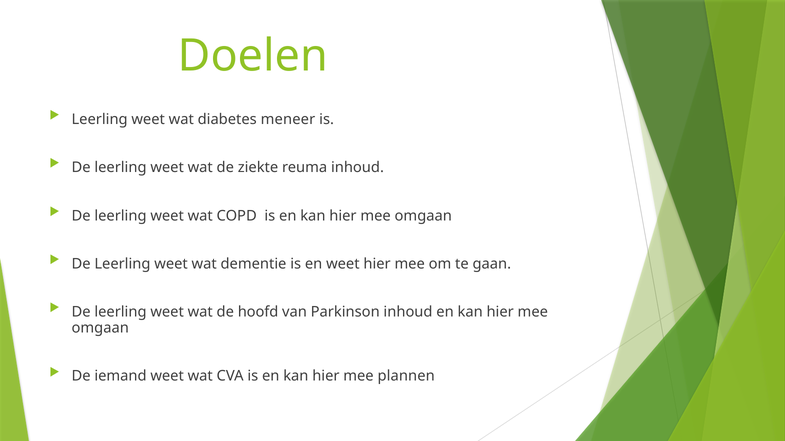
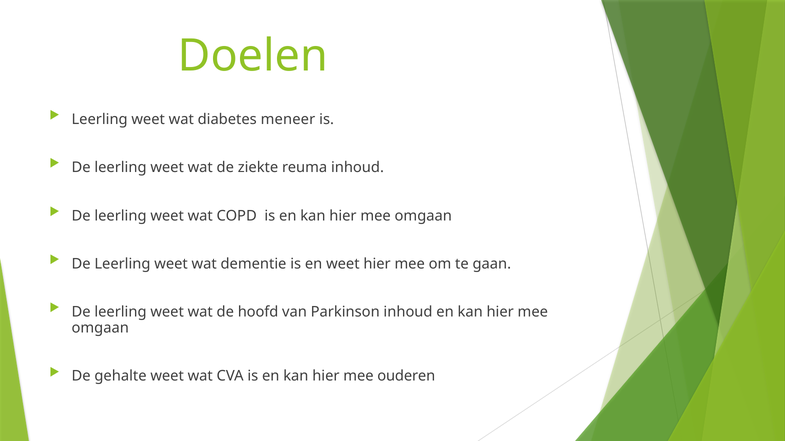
iemand: iemand -> gehalte
plannen: plannen -> ouderen
